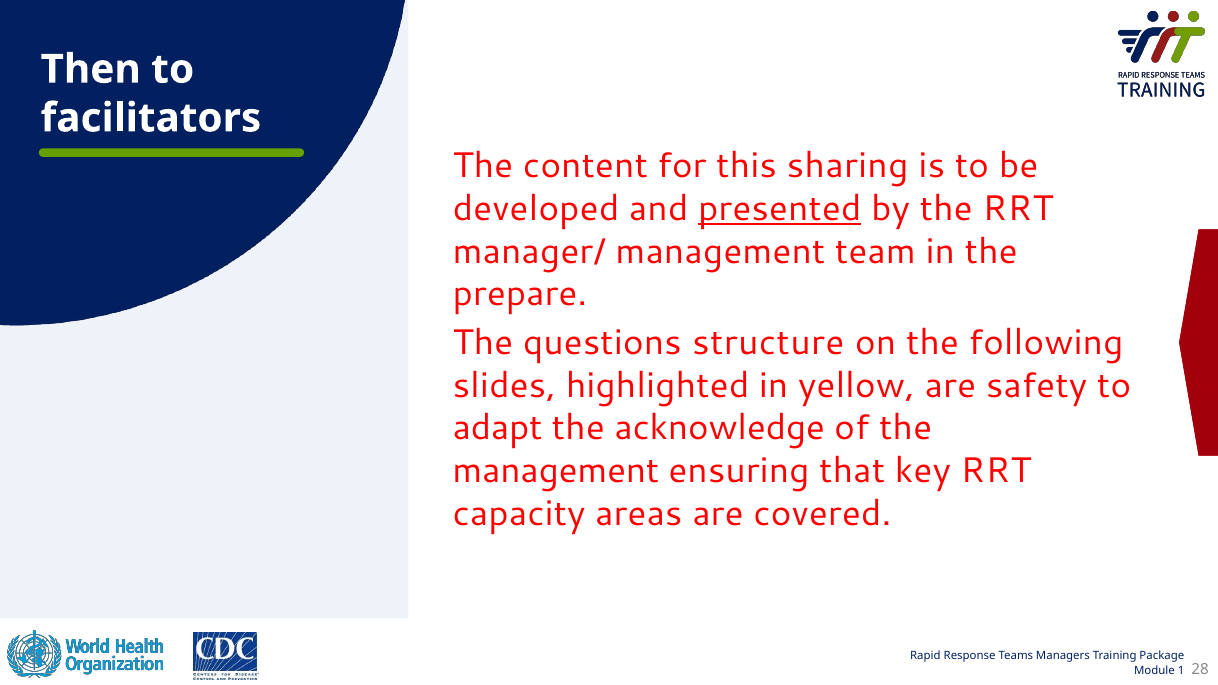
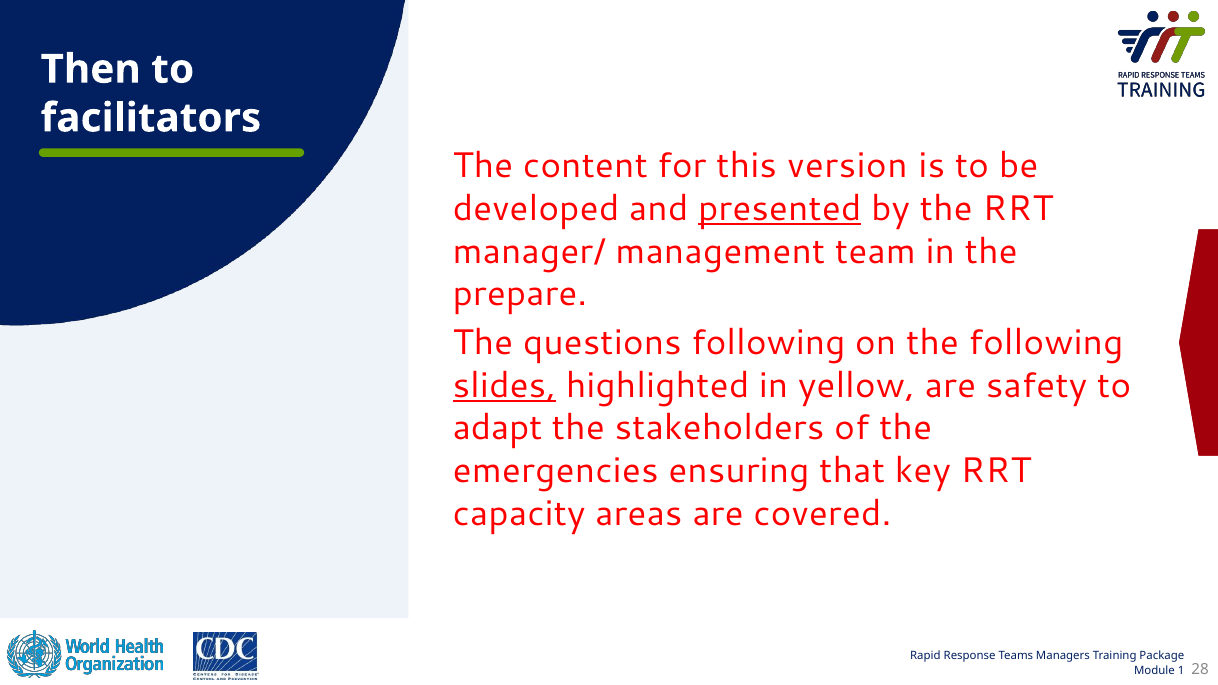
sharing: sharing -> version
questions structure: structure -> following
slides underline: none -> present
acknowledge: acknowledge -> stakeholders
management at (556, 471): management -> emergencies
